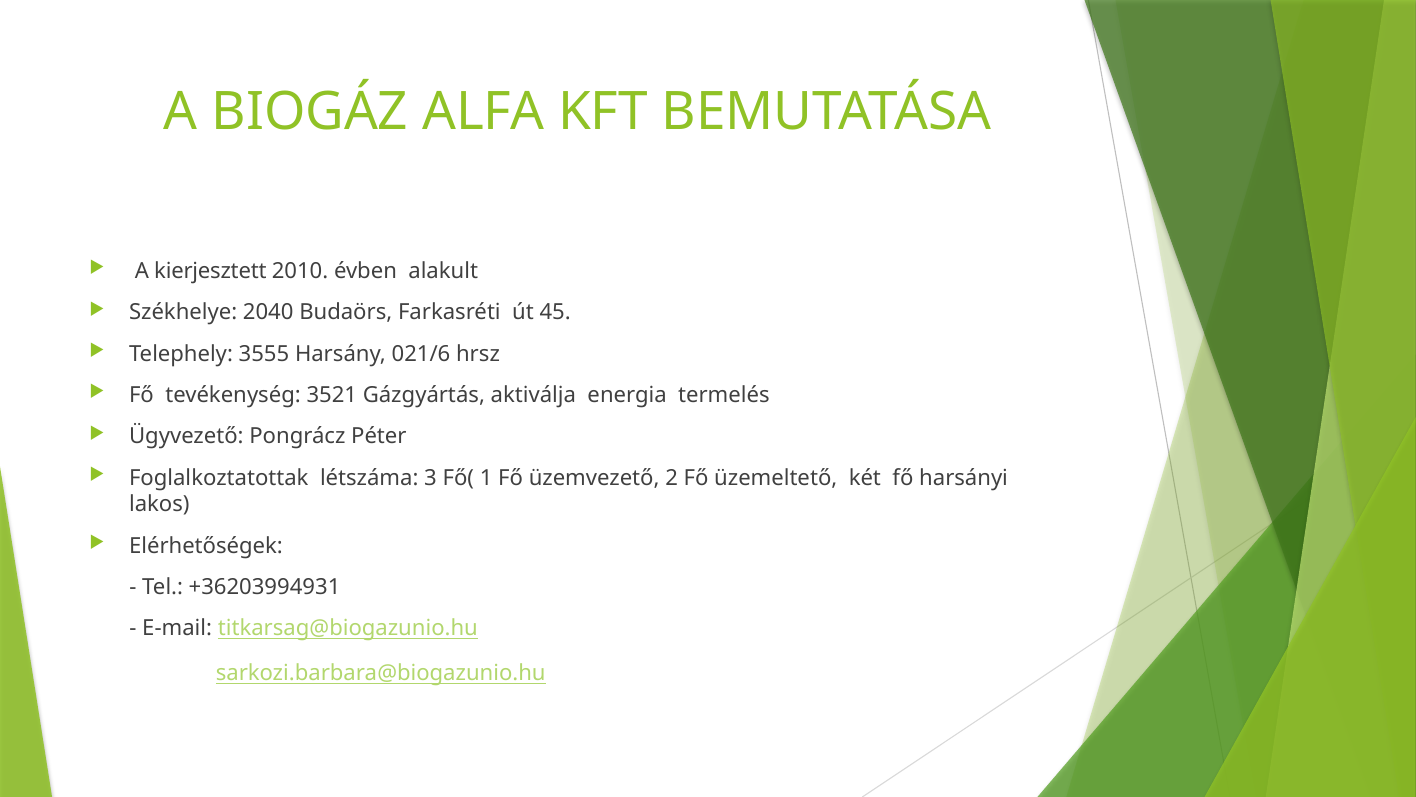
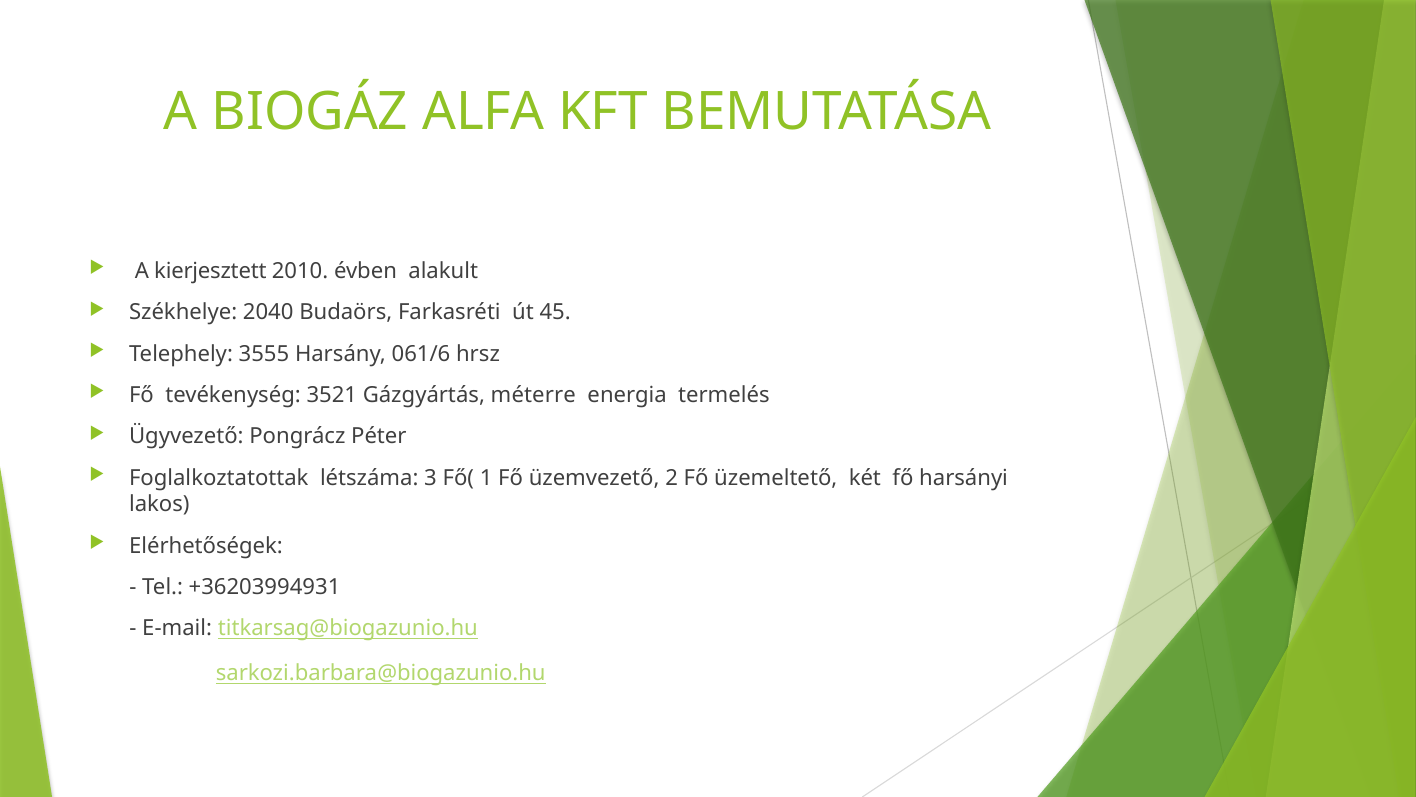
021/6: 021/6 -> 061/6
aktiválja: aktiválja -> méterre
